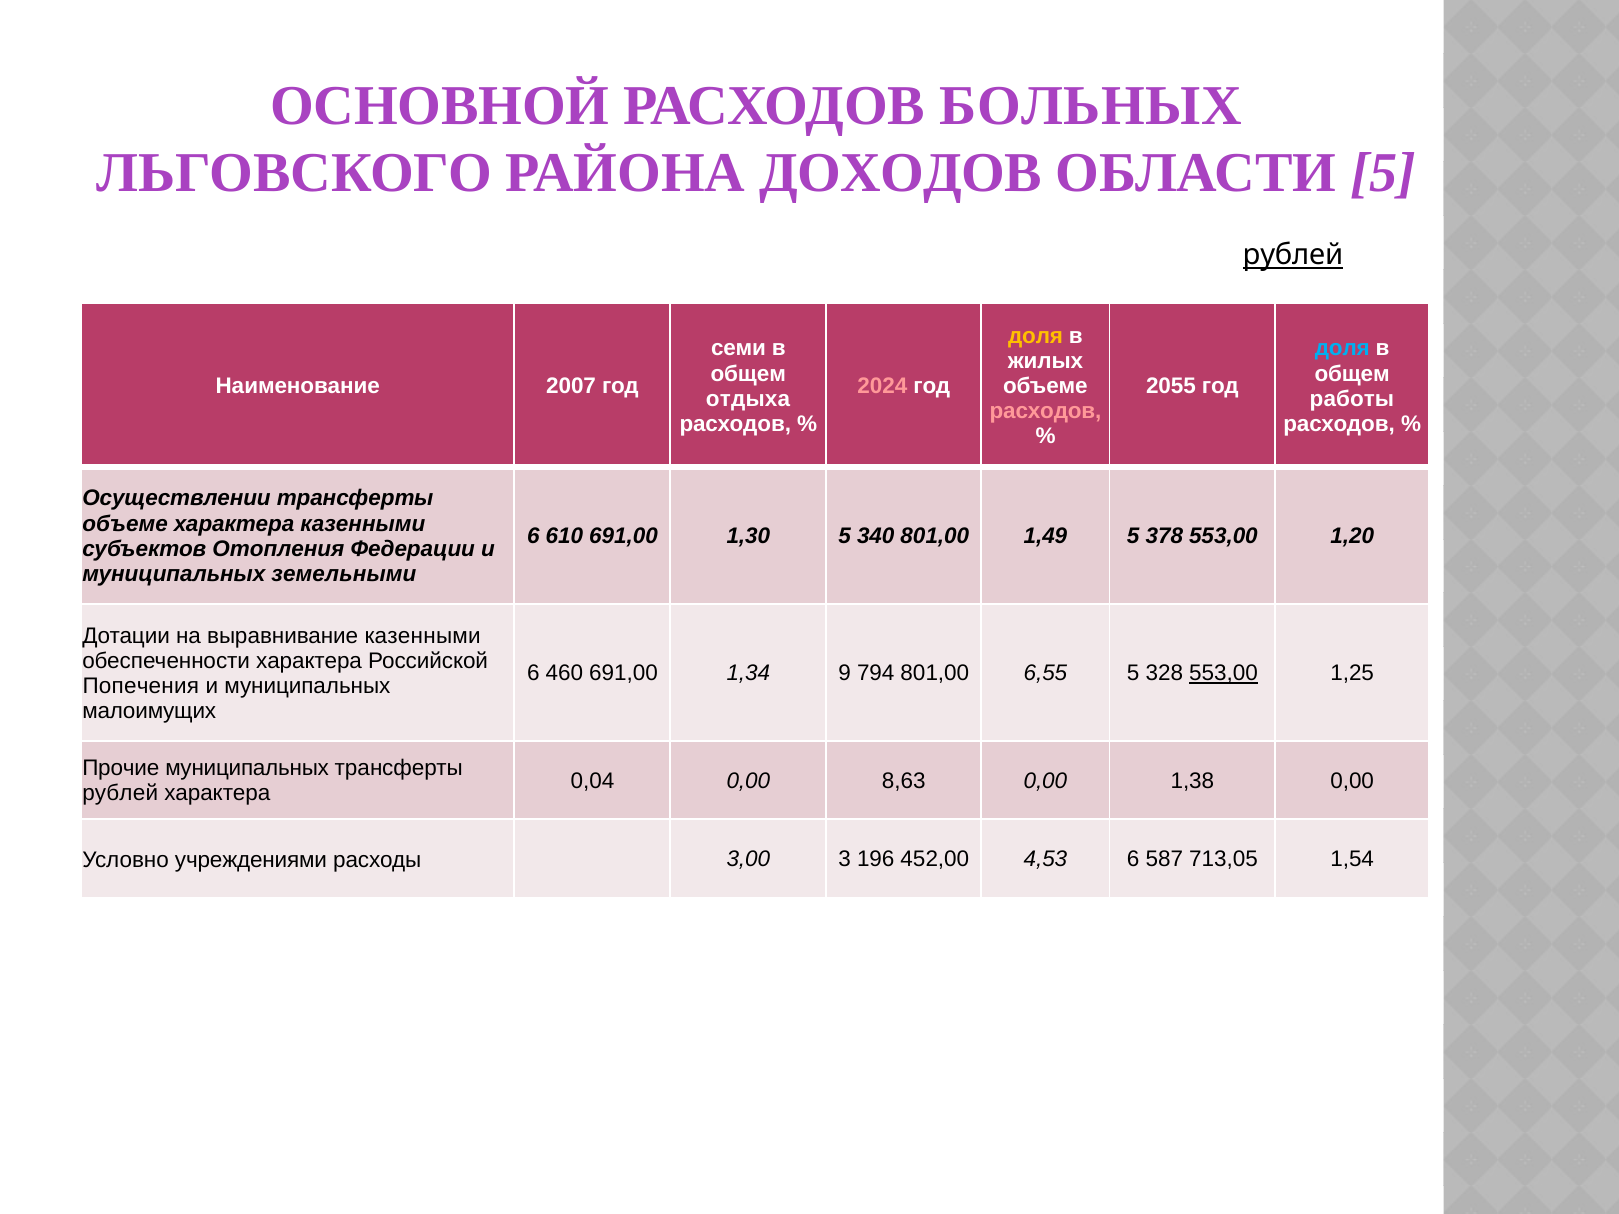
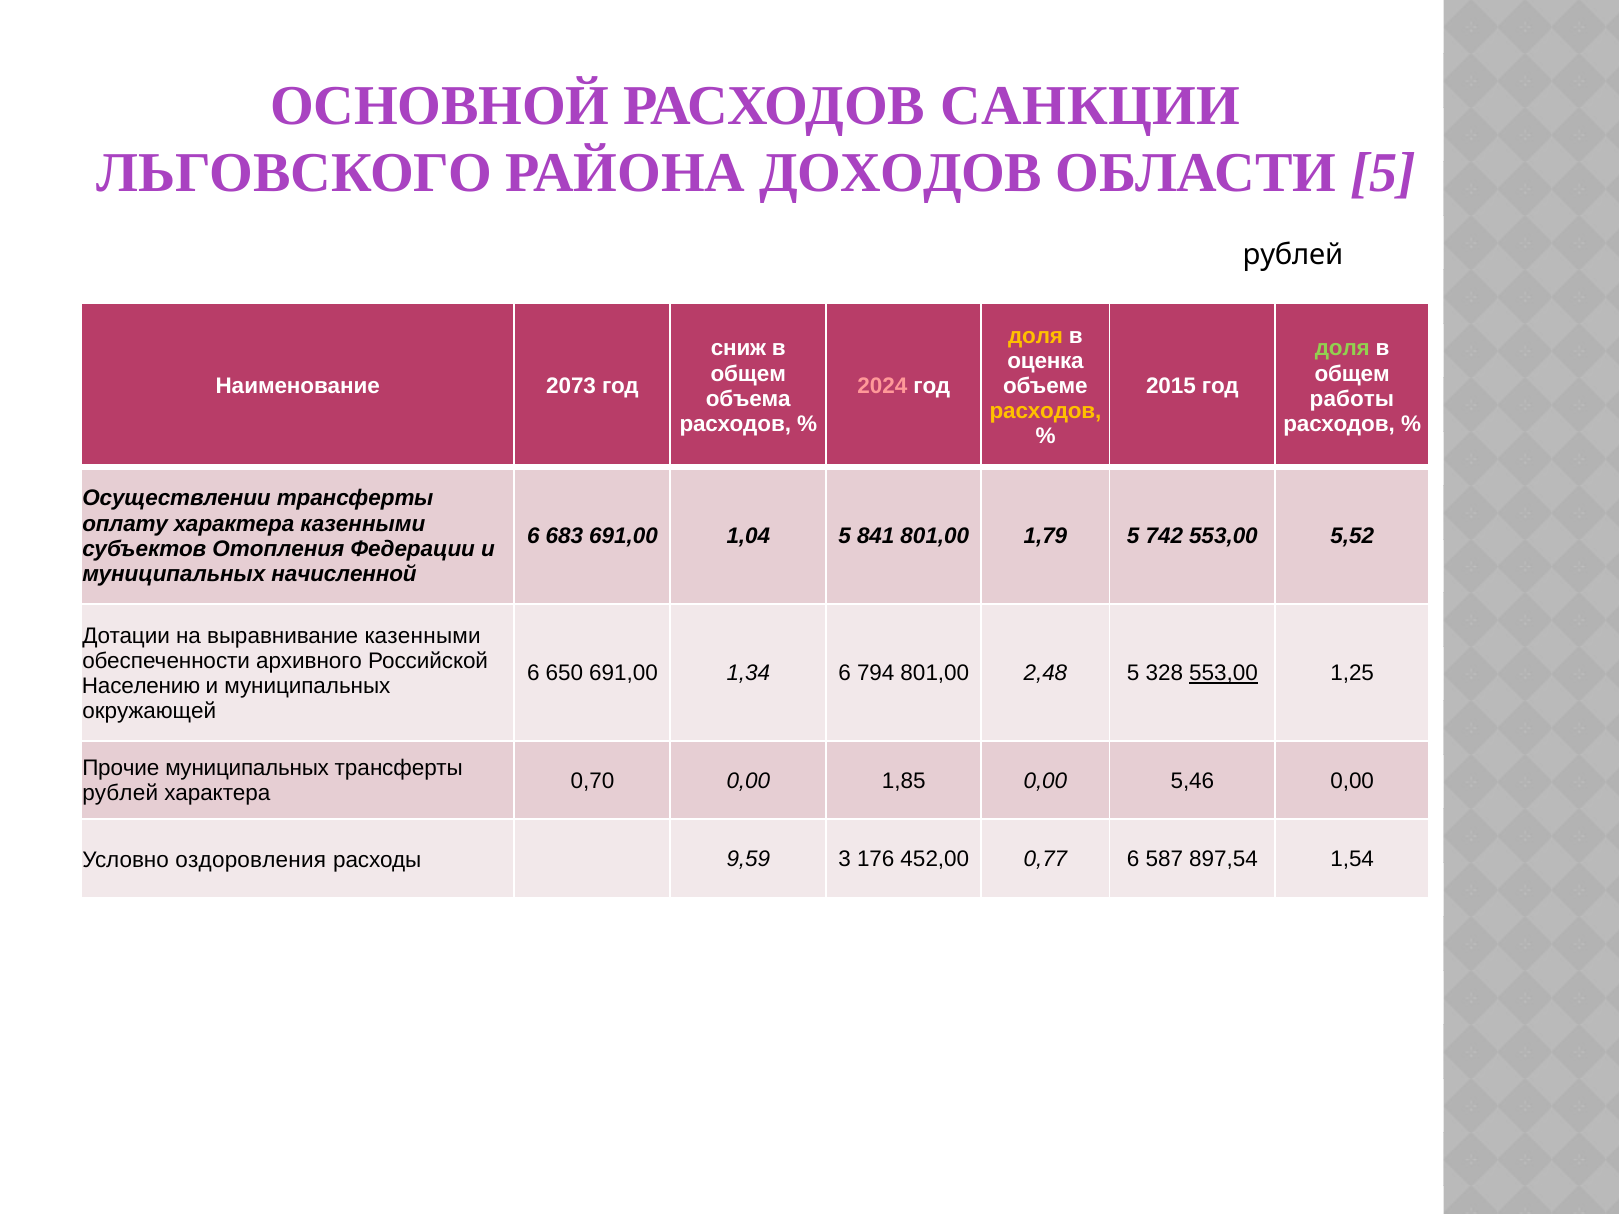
БОЛЬНЫХ: БОЛЬНЫХ -> САНКЦИИ
рублей at (1293, 255) underline: present -> none
семи: семи -> сниж
доля at (1342, 349) colour: light blue -> light green
жилых: жилых -> оценка
2007: 2007 -> 2073
2055: 2055 -> 2015
отдыха: отдыха -> объема
расходов at (1045, 411) colour: pink -> yellow
объеме at (125, 524): объеме -> оплату
610: 610 -> 683
1,30: 1,30 -> 1,04
340: 340 -> 841
1,49: 1,49 -> 1,79
378: 378 -> 742
1,20: 1,20 -> 5,52
земельными: земельными -> начисленной
обеспеченности характера: характера -> архивного
460: 460 -> 650
1,34 9: 9 -> 6
6,55: 6,55 -> 2,48
Попечения: Попечения -> Населению
малоимущих: малоимущих -> окружающей
0,04: 0,04 -> 0,70
8,63: 8,63 -> 1,85
1,38: 1,38 -> 5,46
учреждениями: учреждениями -> оздоровления
3,00: 3,00 -> 9,59
196: 196 -> 176
4,53: 4,53 -> 0,77
713,05: 713,05 -> 897,54
